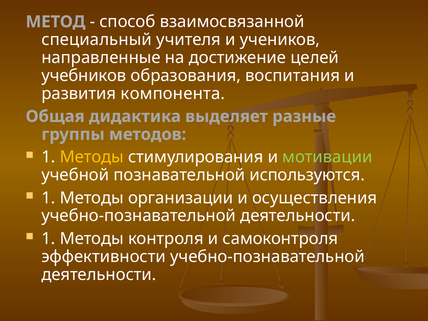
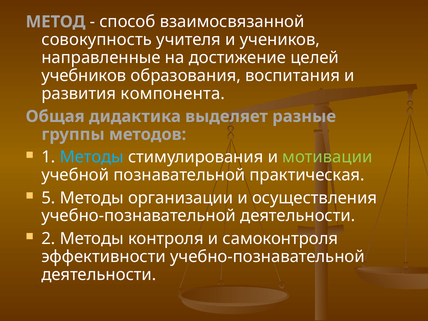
специальный: специальный -> совокупность
Методы at (92, 157) colour: yellow -> light blue
используются: используются -> практическая
1 at (48, 198): 1 -> 5
1 at (48, 239): 1 -> 2
